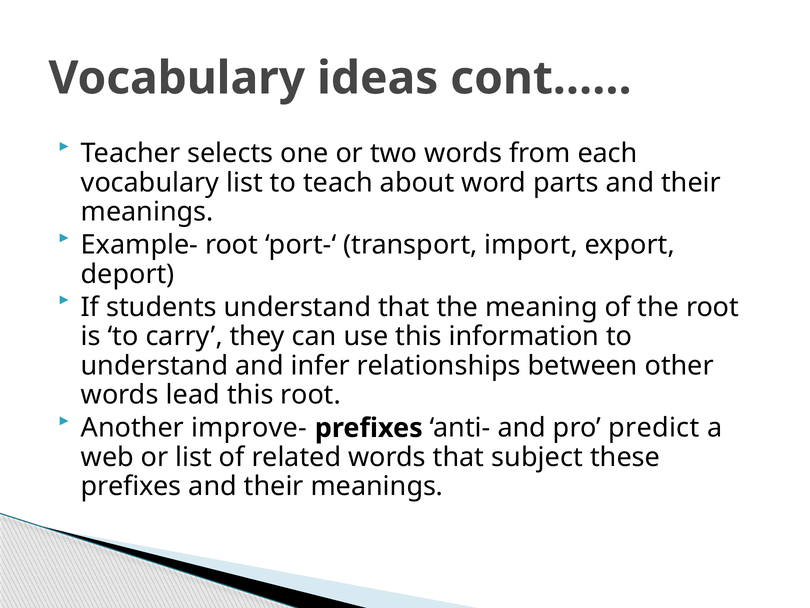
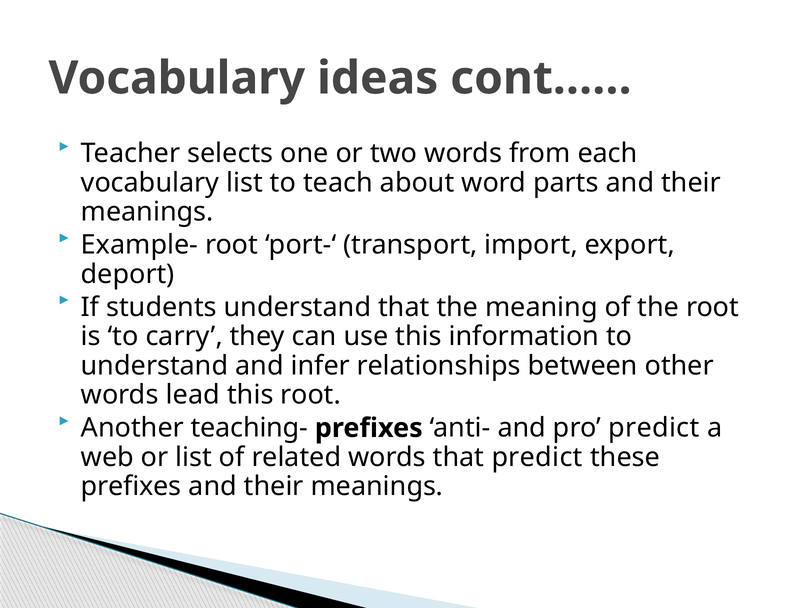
improve-: improve- -> teaching-
that subject: subject -> predict
